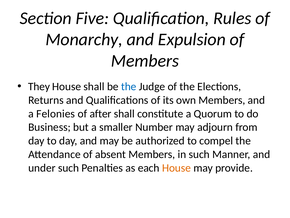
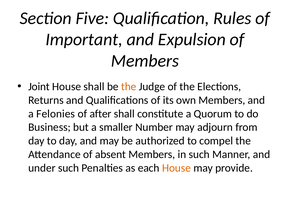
Monarchy: Monarchy -> Important
They: They -> Joint
the at (129, 86) colour: blue -> orange
